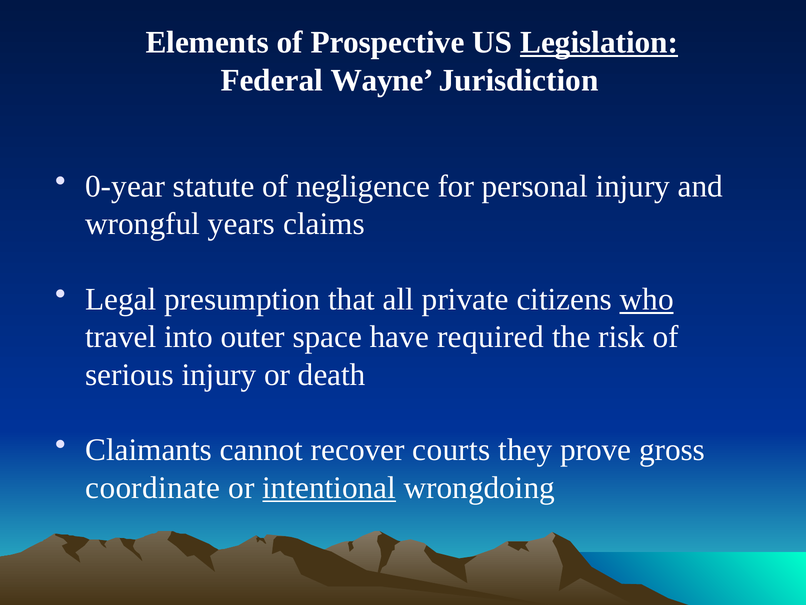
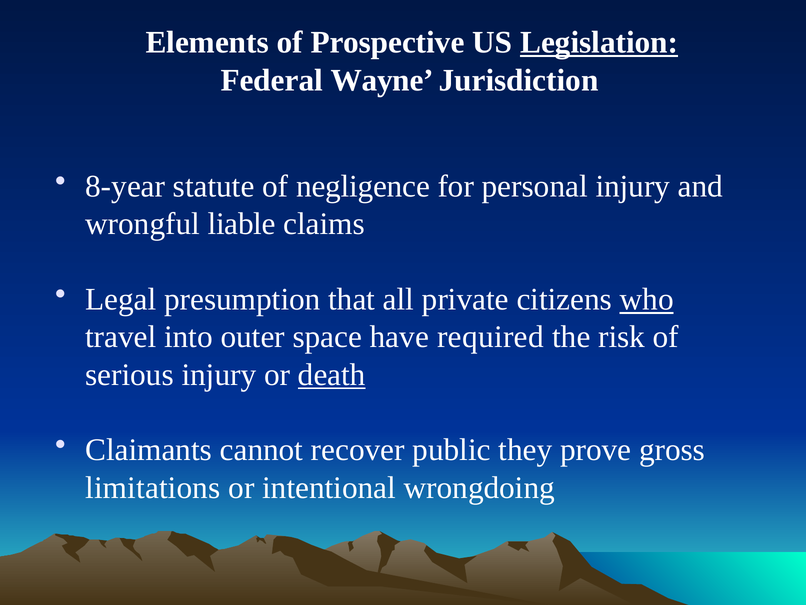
0-year: 0-year -> 8-year
years: years -> liable
death underline: none -> present
courts: courts -> public
coordinate: coordinate -> limitations
intentional underline: present -> none
